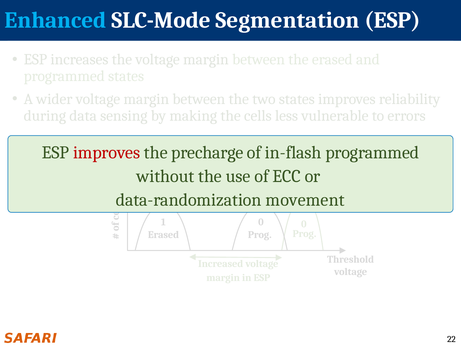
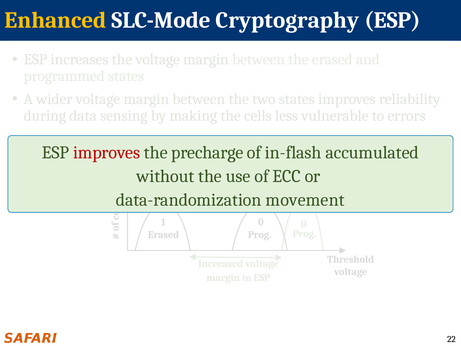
Enhanced colour: light blue -> yellow
Segmentation: Segmentation -> Cryptography
in-flash programmed: programmed -> accumulated
